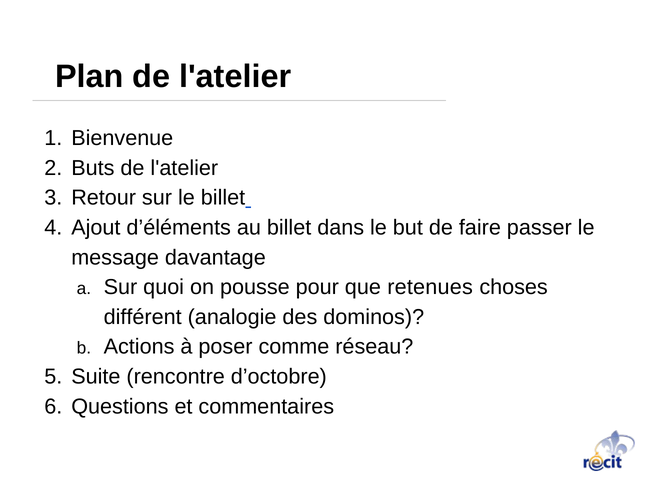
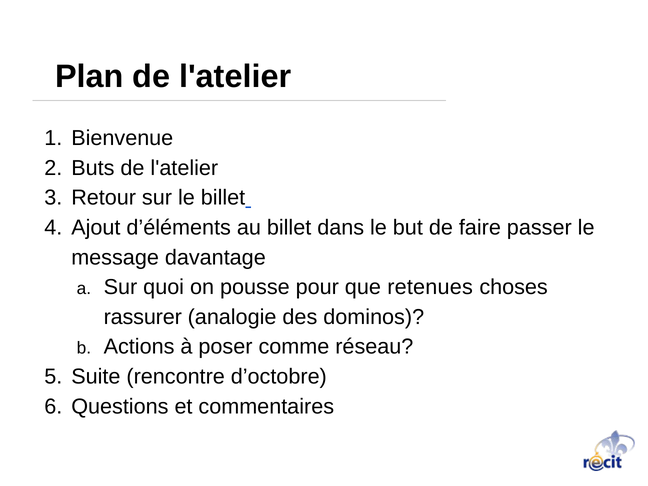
différent: différent -> rassurer
